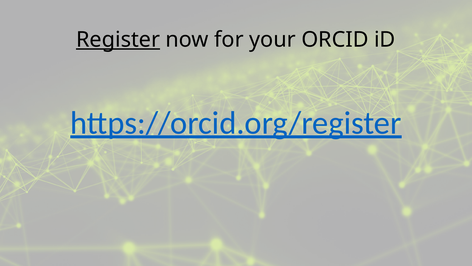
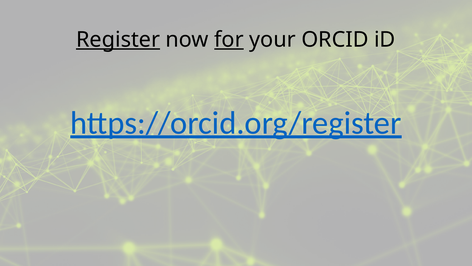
for underline: none -> present
